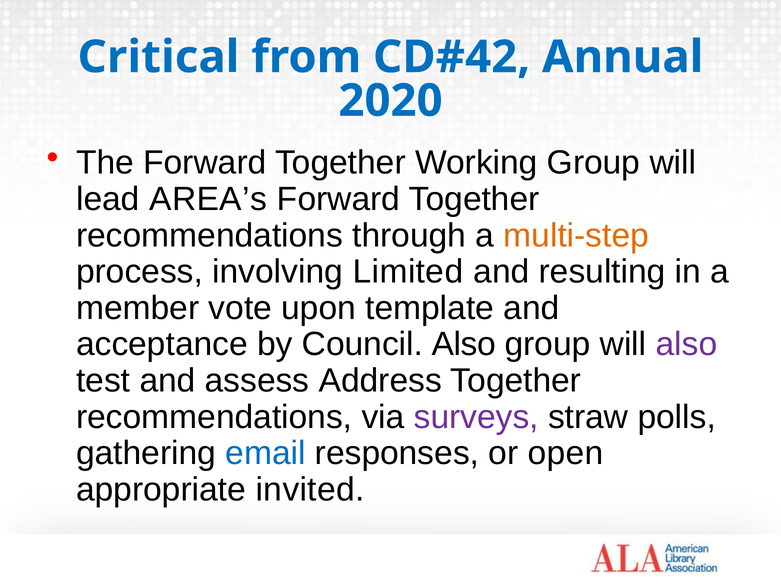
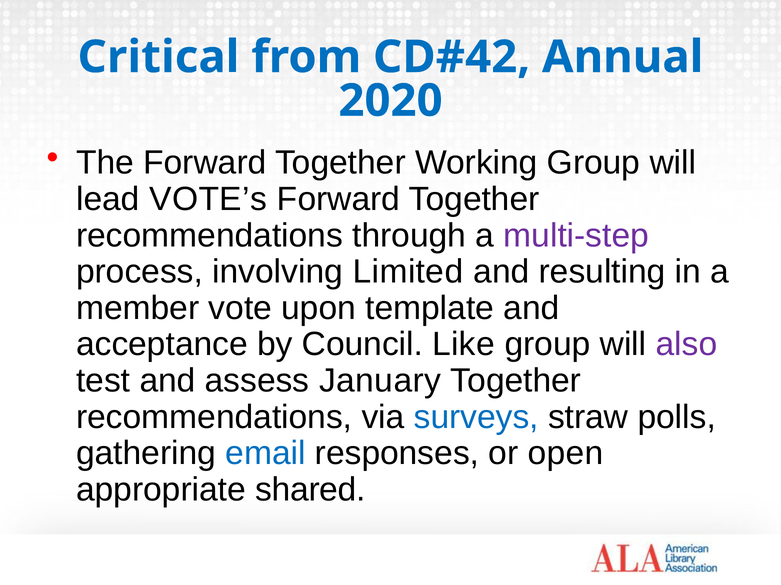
AREA’s: AREA’s -> VOTE’s
multi-step colour: orange -> purple
Council Also: Also -> Like
Address: Address -> January
surveys colour: purple -> blue
invited: invited -> shared
